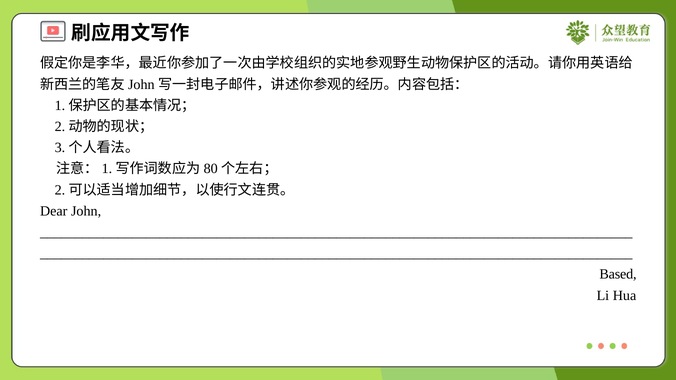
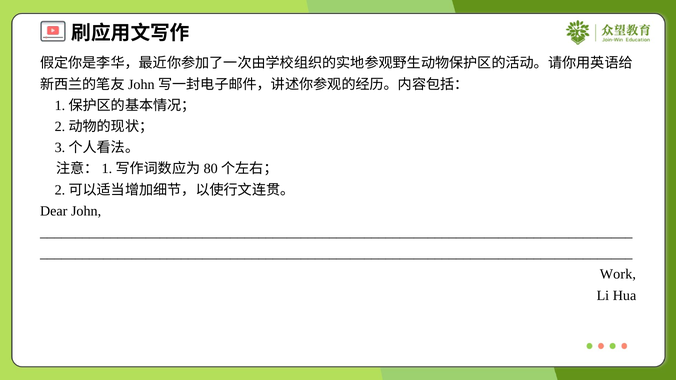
Based: Based -> Work
